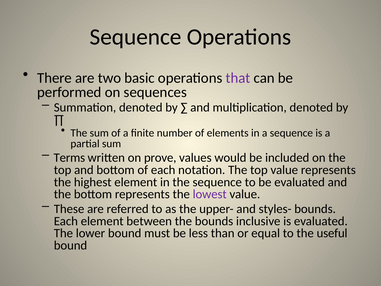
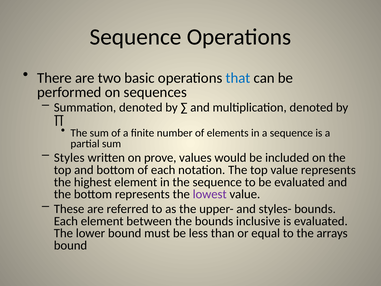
that colour: purple -> blue
Terms: Terms -> Styles
useful: useful -> arrays
